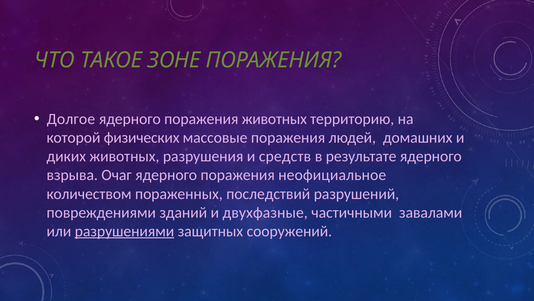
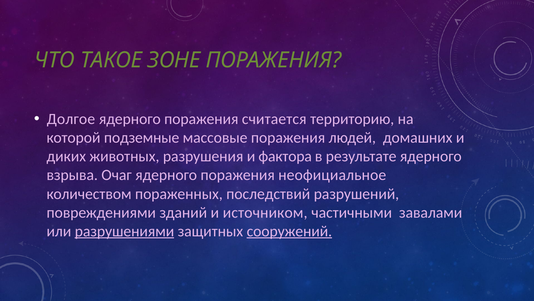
поражения животных: животных -> считается
физических: физических -> подземные
средств: средств -> фактора
двухфазные: двухфазные -> источником
сооружений underline: none -> present
